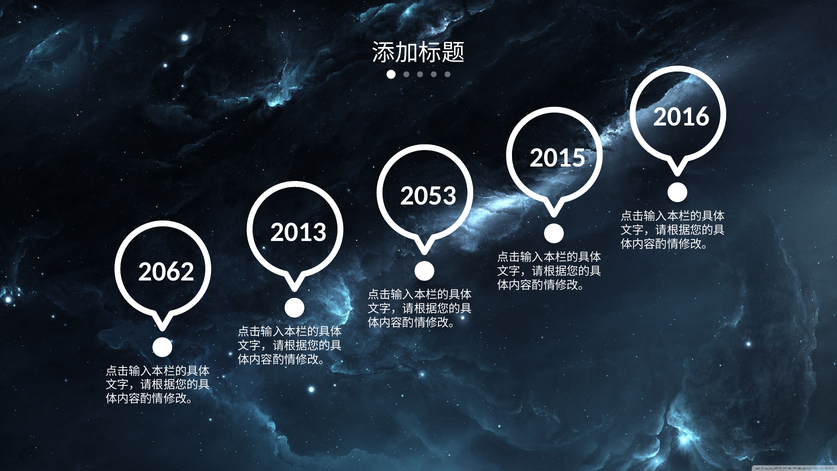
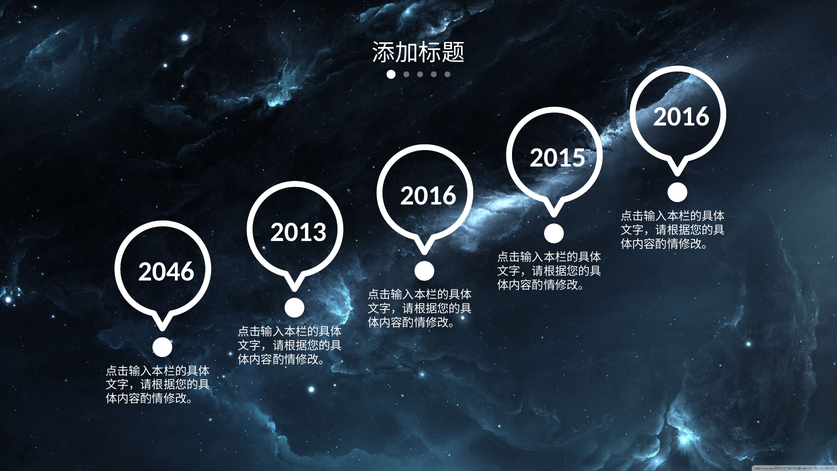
2053 at (428, 195): 2053 -> 2016
2062: 2062 -> 2046
